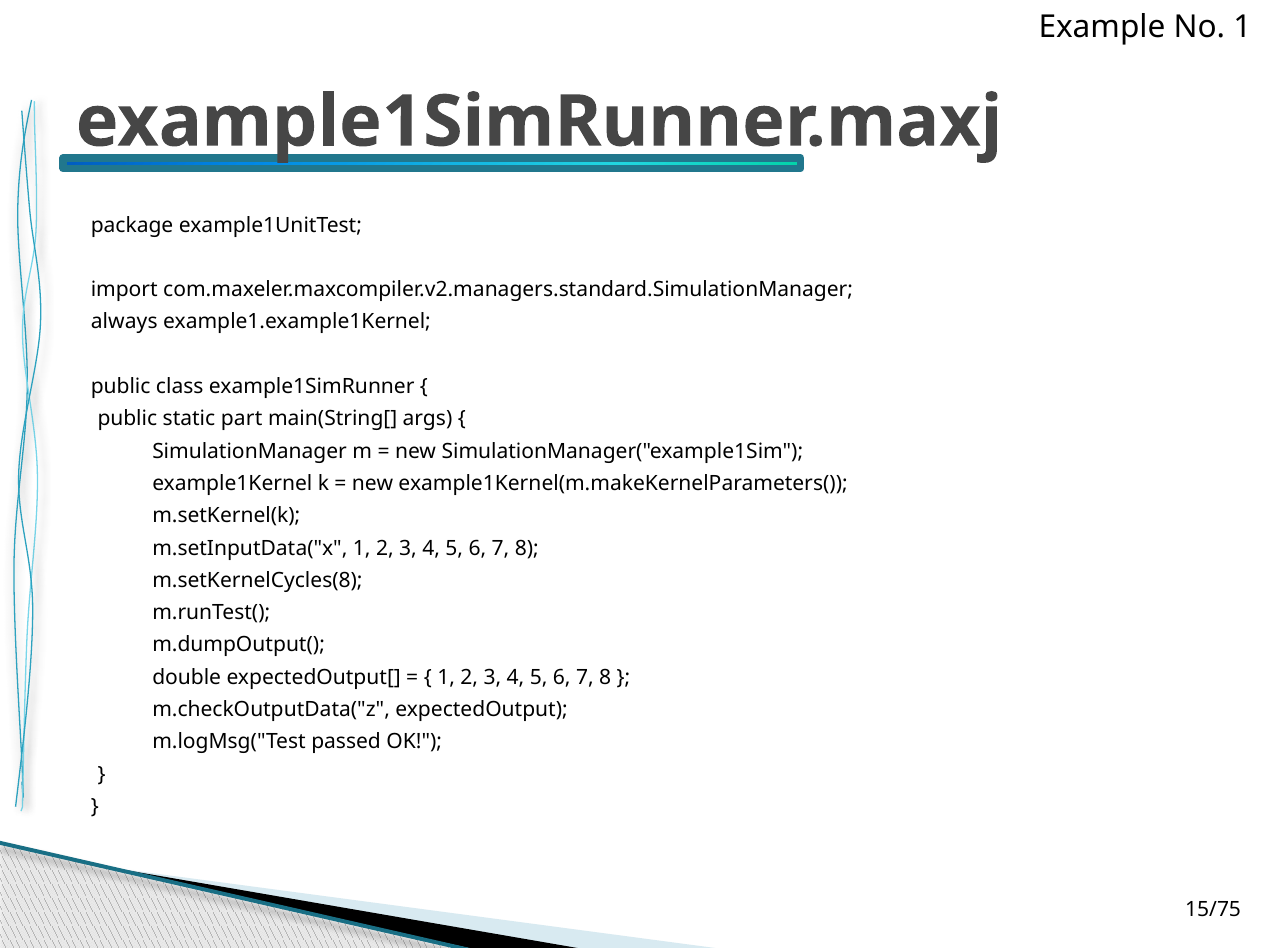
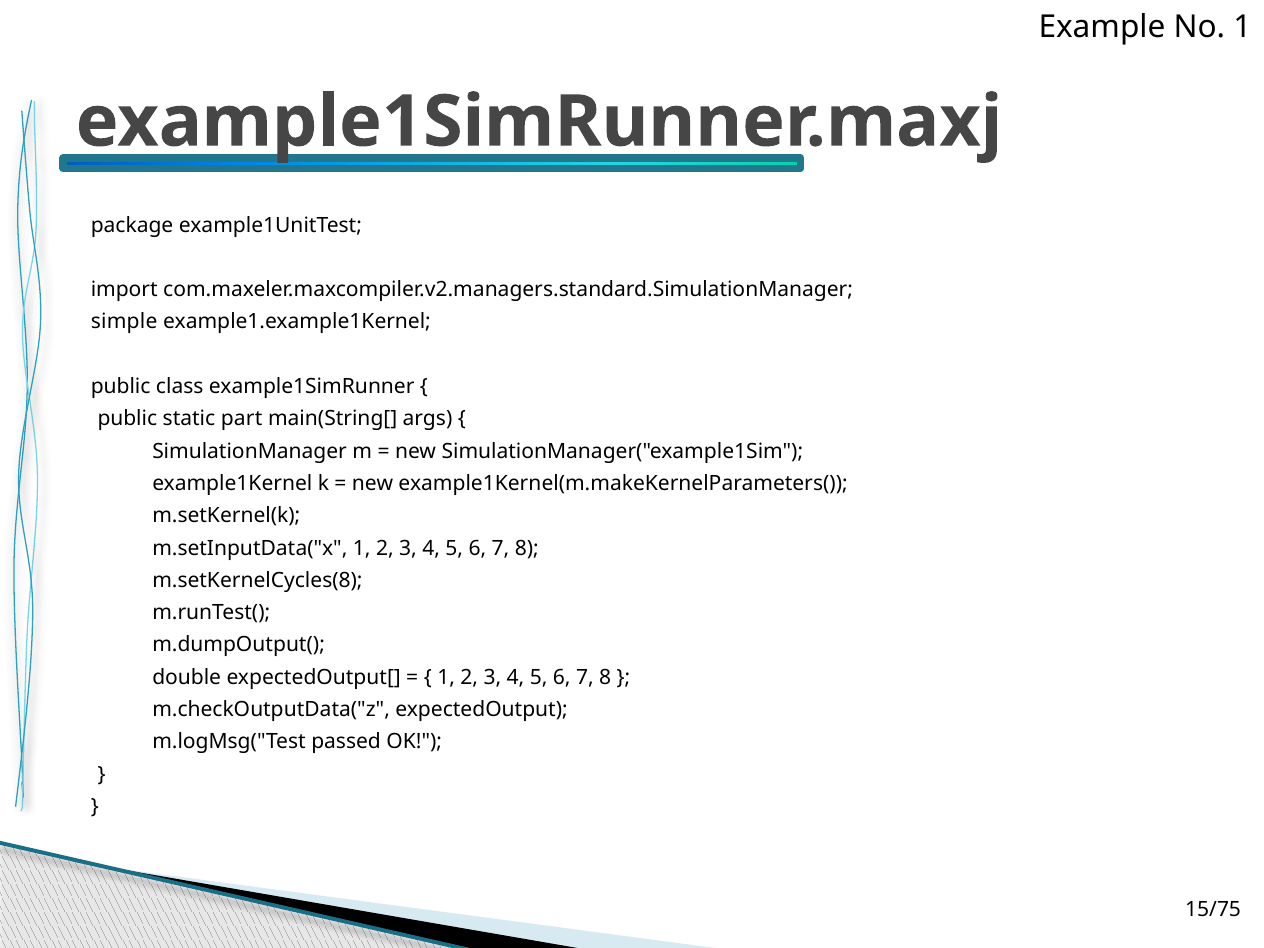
always: always -> simple
